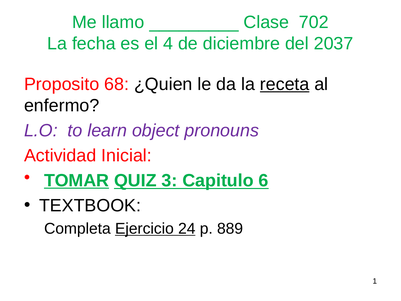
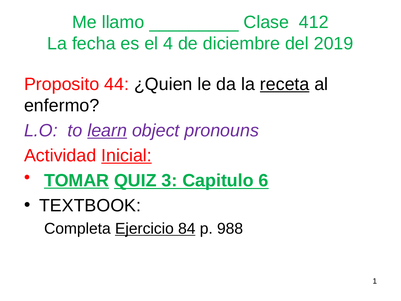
702: 702 -> 412
2037: 2037 -> 2019
68: 68 -> 44
learn underline: none -> present
Inicial underline: none -> present
24: 24 -> 84
889: 889 -> 988
